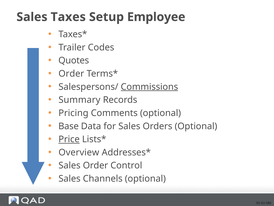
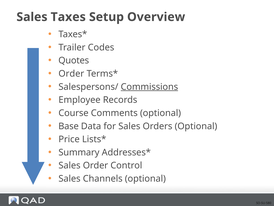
Employee: Employee -> Overview
Summary: Summary -> Employee
Pricing: Pricing -> Course
Price underline: present -> none
Overview: Overview -> Summary
